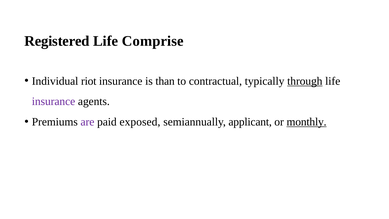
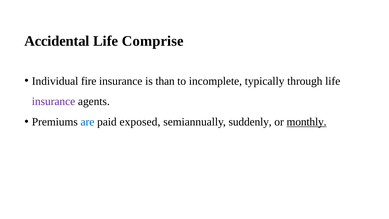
Registered: Registered -> Accidental
riot: riot -> fire
contractual: contractual -> incomplete
through underline: present -> none
are colour: purple -> blue
applicant: applicant -> suddenly
